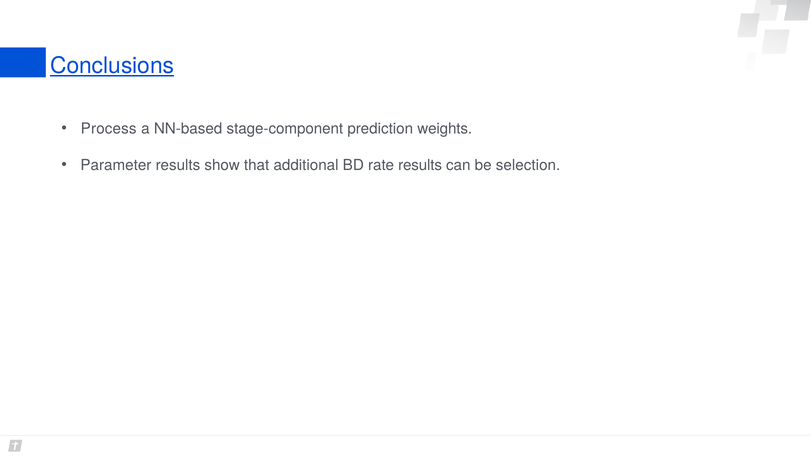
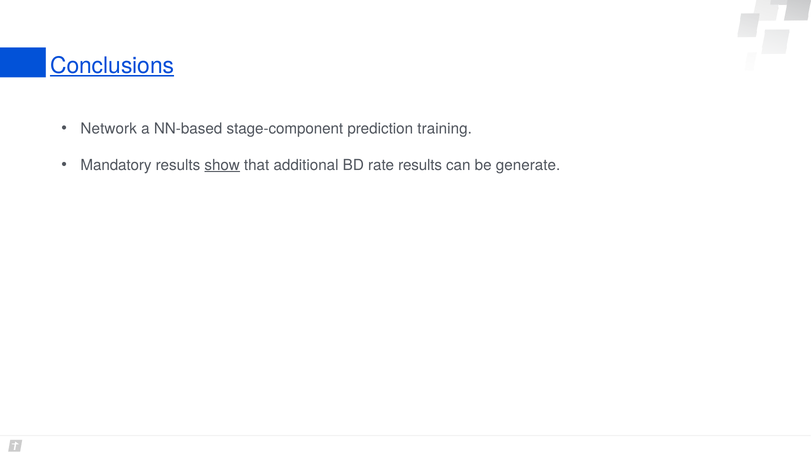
Process: Process -> Network
weights: weights -> training
Parameter: Parameter -> Mandatory
show underline: none -> present
selection: selection -> generate
